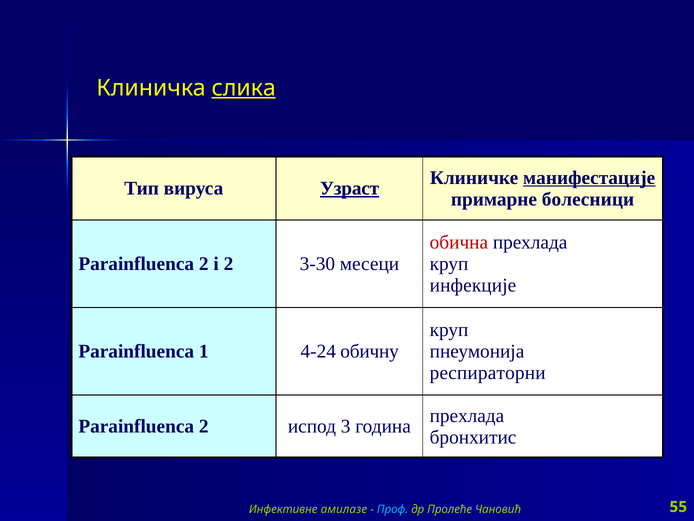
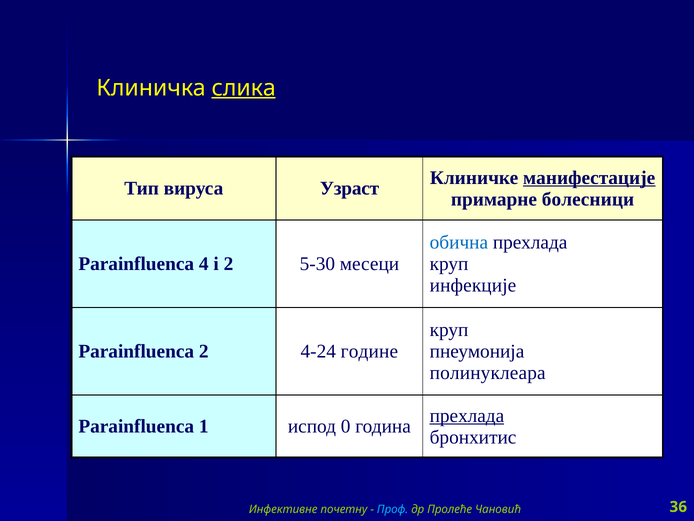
Узраст underline: present -> none
обична colour: red -> blue
2 at (204, 264): 2 -> 4
3-30: 3-30 -> 5-30
Parainfluenca 1: 1 -> 2
обичну: обичну -> године
респираторни: респираторни -> полинуклеара
прехлада at (467, 415) underline: none -> present
2 at (204, 426): 2 -> 1
3: 3 -> 0
амилазе: амилазе -> почетну
55: 55 -> 36
